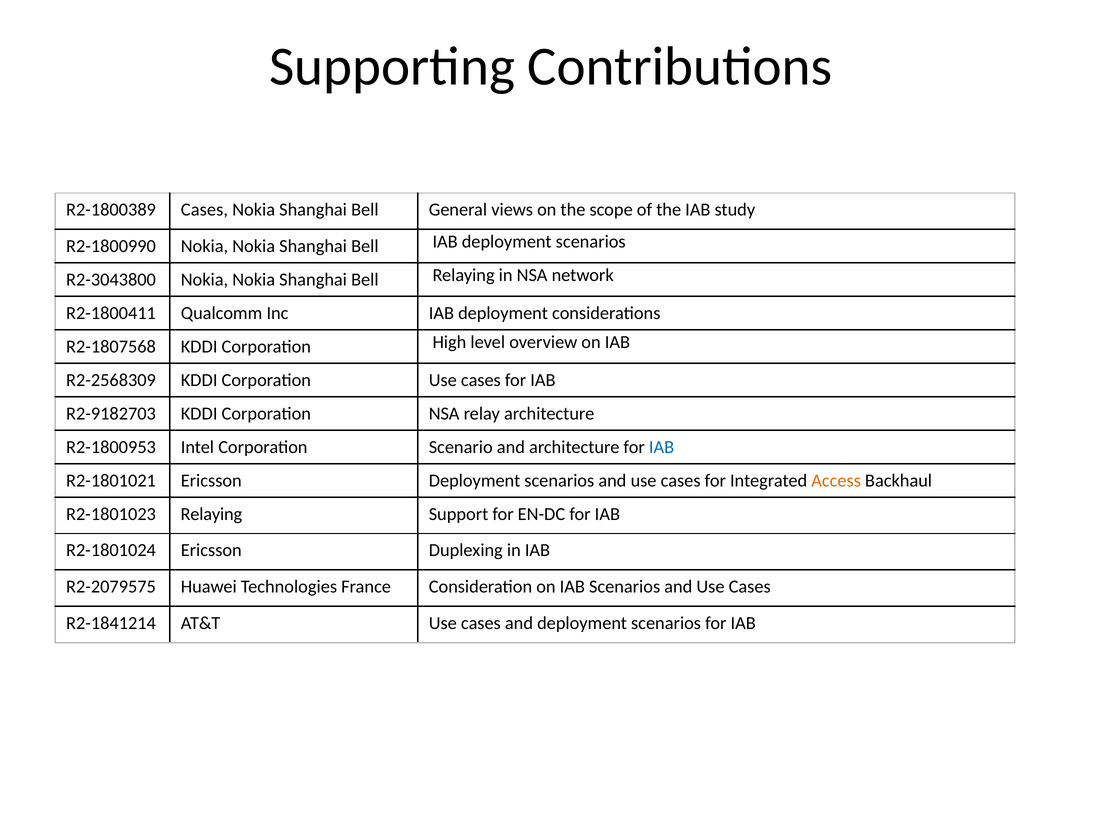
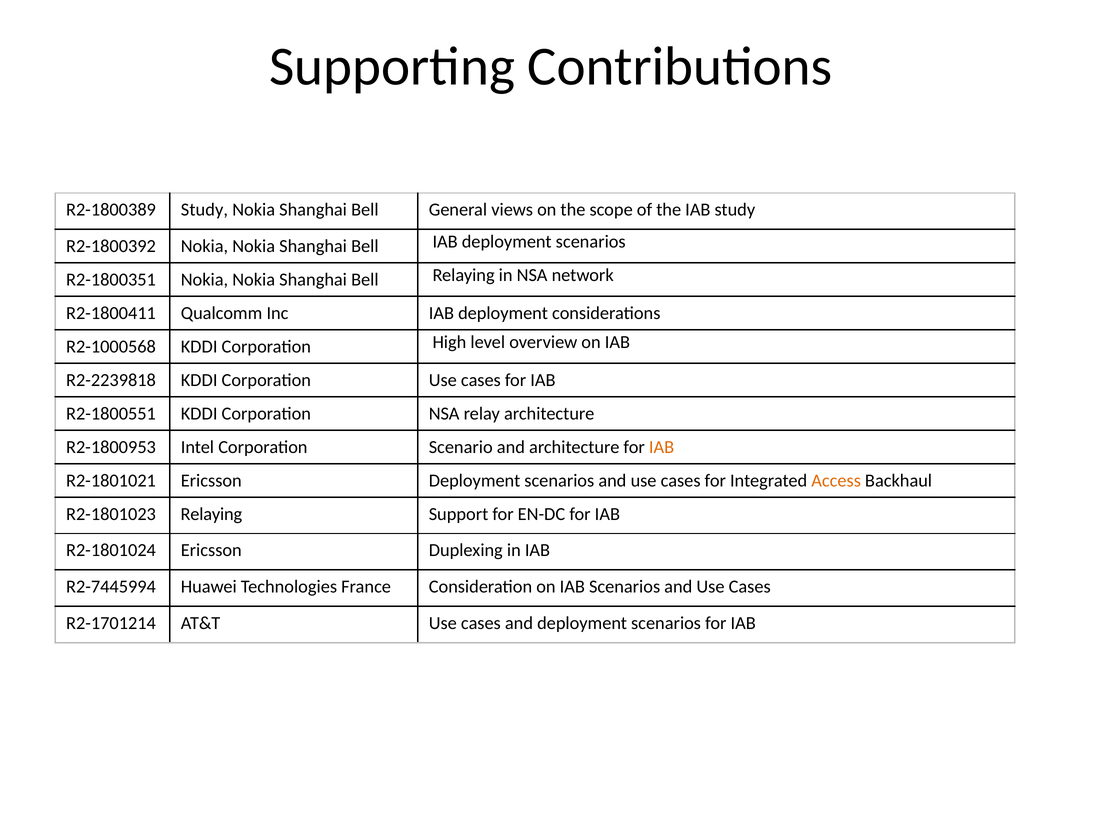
R2-1800389 Cases: Cases -> Study
R2-1800990: R2-1800990 -> R2-1800392
R2-3043800: R2-3043800 -> R2-1800351
R2-1807568: R2-1807568 -> R2-1000568
R2-2568309: R2-2568309 -> R2-2239818
R2-9182703: R2-9182703 -> R2-1800551
IAB at (662, 447) colour: blue -> orange
R2-2079575: R2-2079575 -> R2-7445994
R2-1841214: R2-1841214 -> R2-1701214
